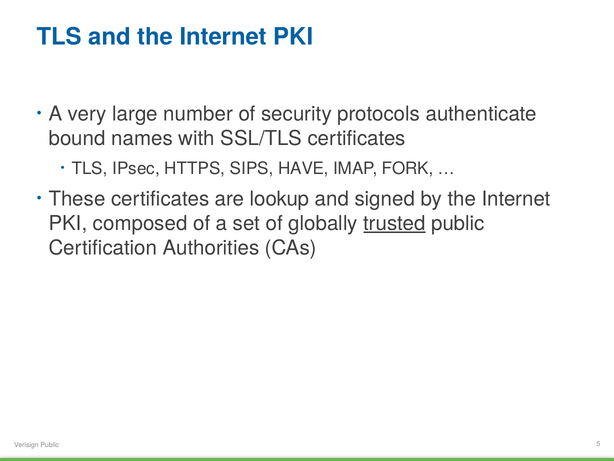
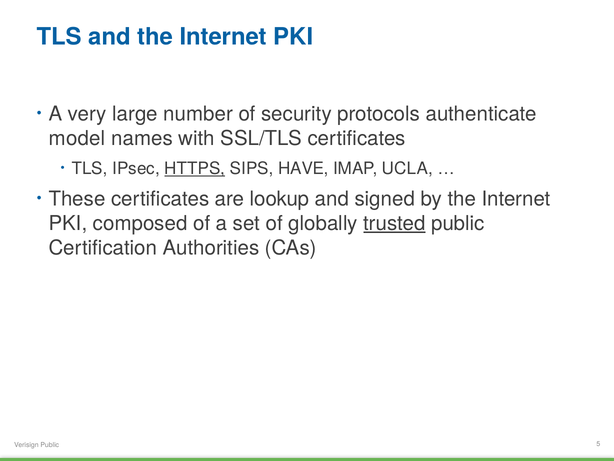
bound: bound -> model
HTTPS underline: none -> present
FORK: FORK -> UCLA
